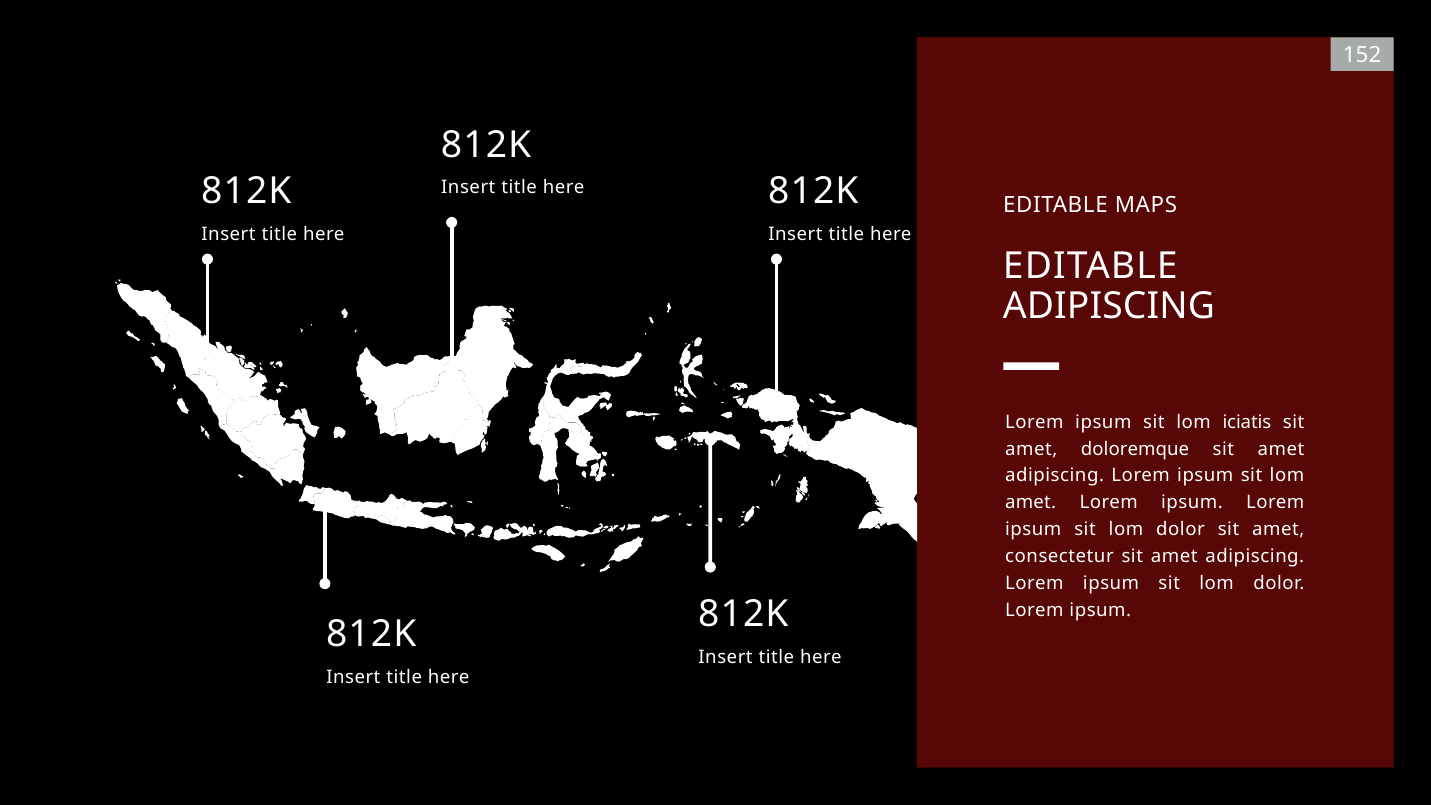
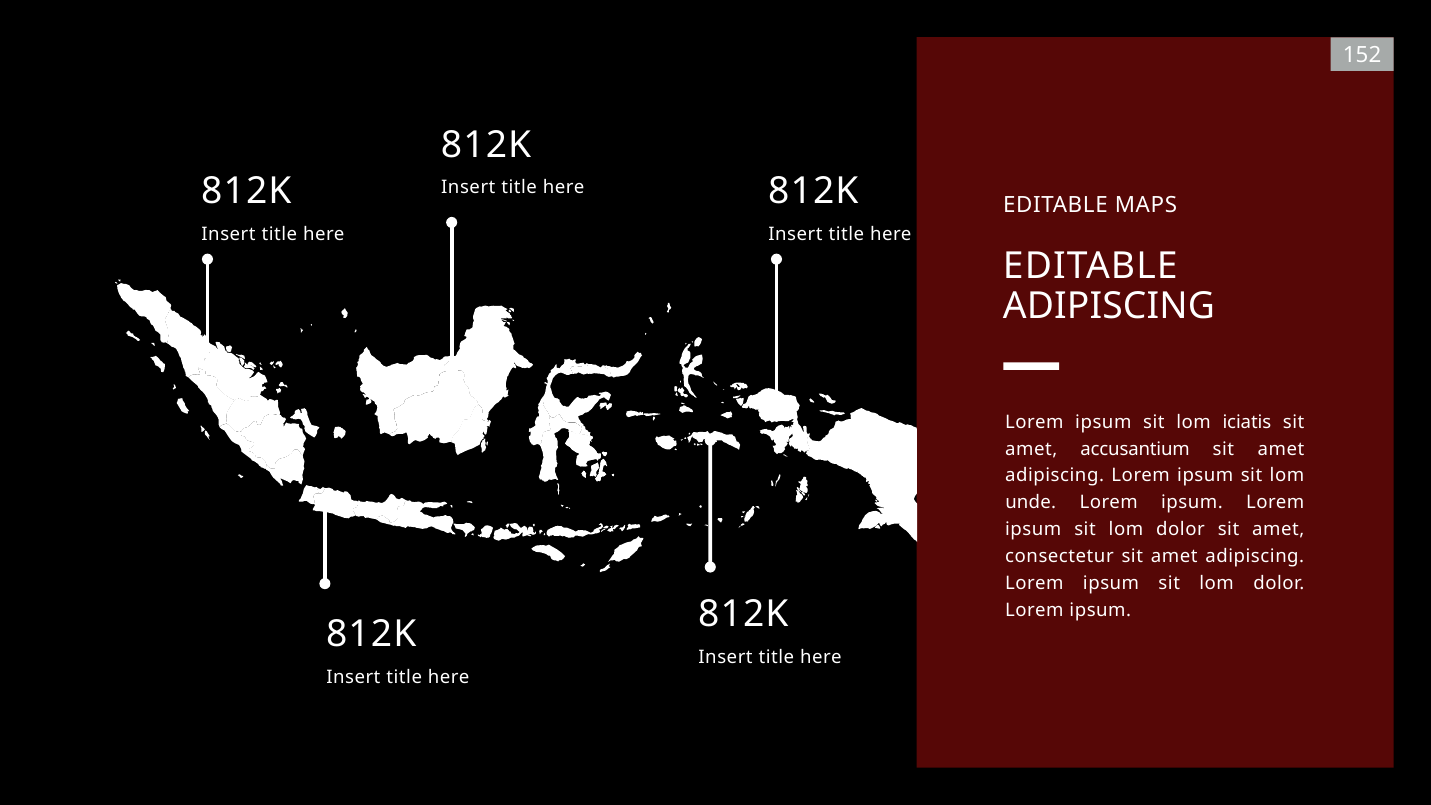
doloremque: doloremque -> accusantium
amet at (1031, 503): amet -> unde
